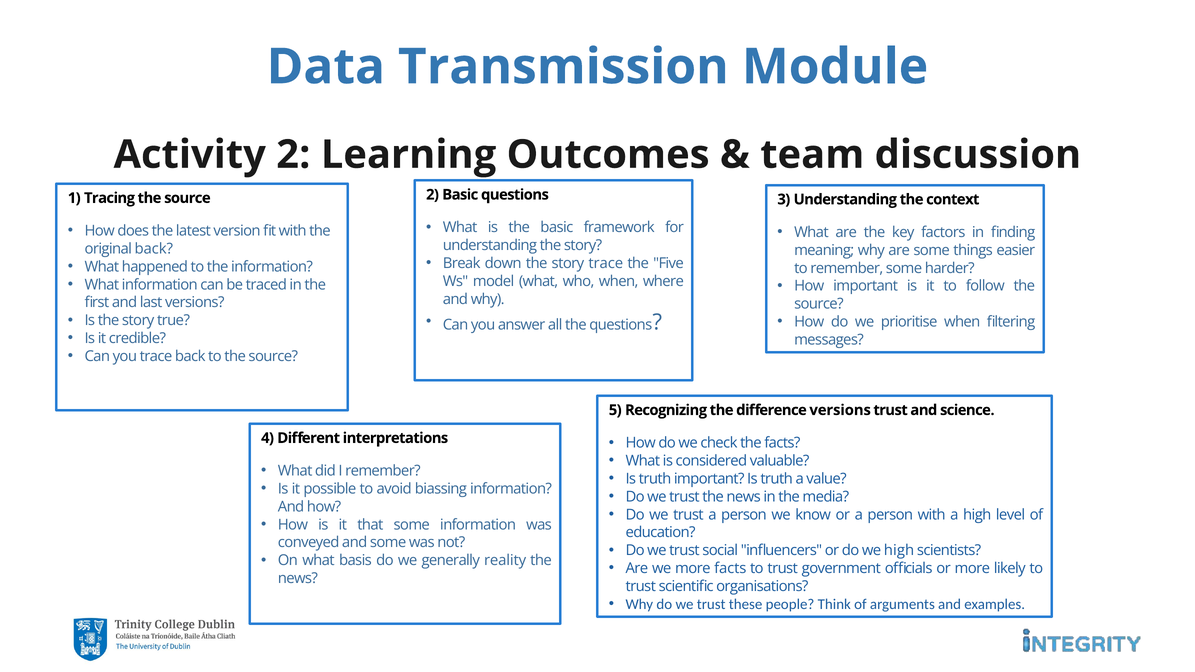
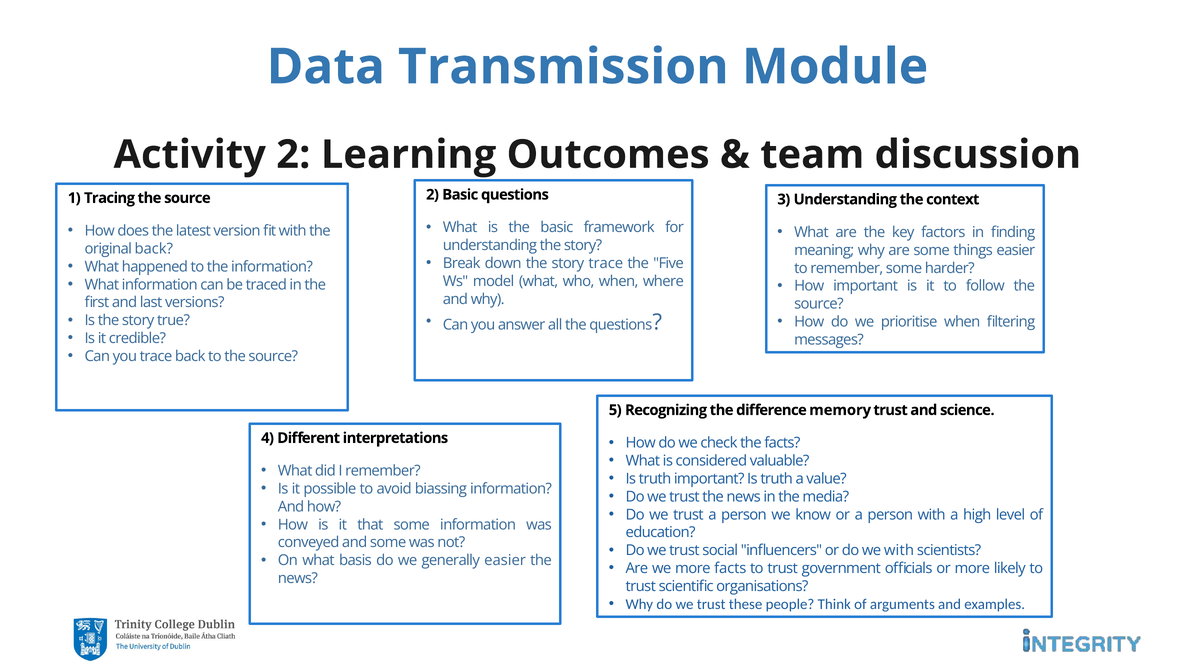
difference versions: versions -> memory
we high: high -> with
generally reality: reality -> easier
